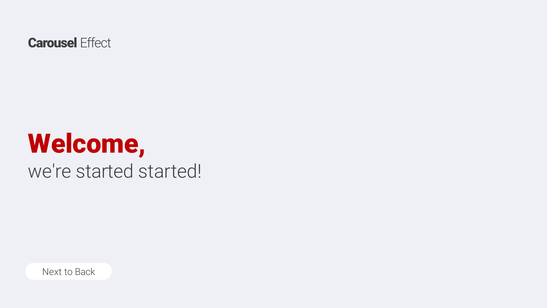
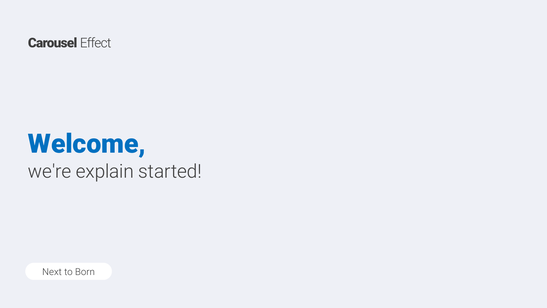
Welcome colour: red -> blue
we're started: started -> explain
Back: Back -> Born
